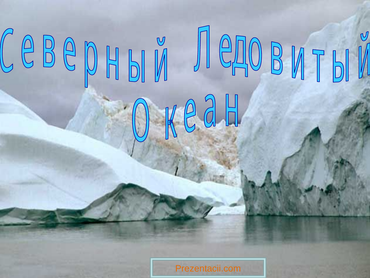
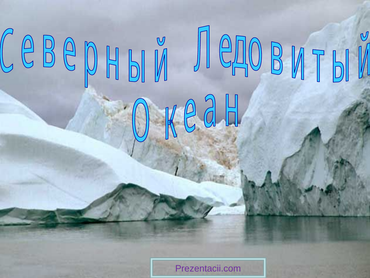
Prezentacii.com colour: orange -> purple
